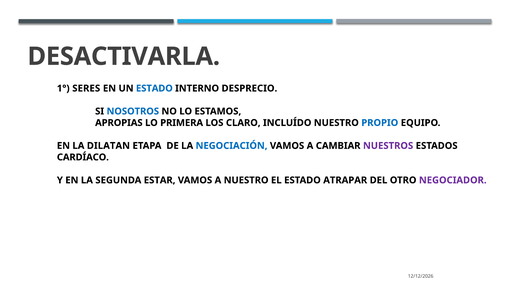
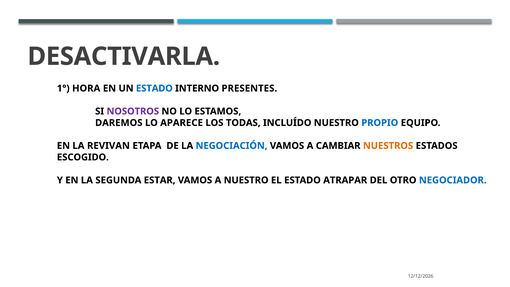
SERES: SERES -> HORA
DESPRECIO: DESPRECIO -> PRESENTES
NOSOTROS colour: blue -> purple
APROPIAS: APROPIAS -> DAREMOS
PRIMERA: PRIMERA -> APARECE
CLARO: CLARO -> TODAS
DILATAN: DILATAN -> REVIVAN
NUESTROS colour: purple -> orange
CARDÍACO: CARDÍACO -> ESCOGIDO
NEGOCIADOR colour: purple -> blue
